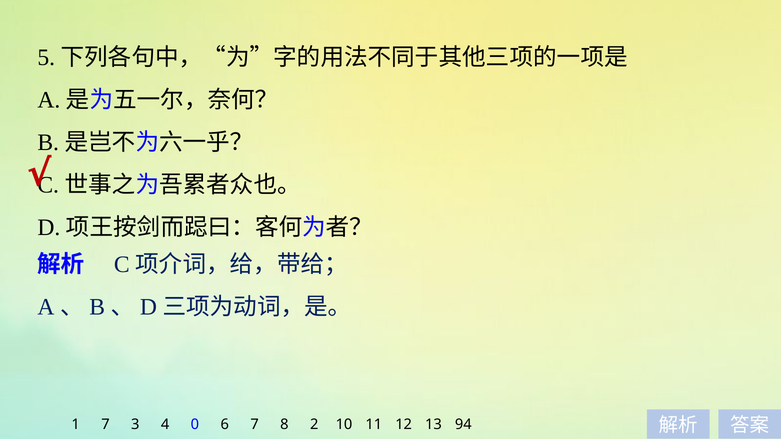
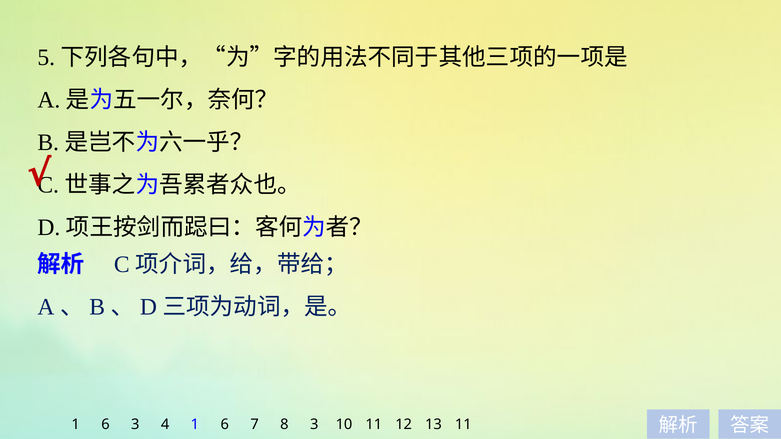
7 at (105, 425): 7 -> 6
4 0: 0 -> 1
8 2: 2 -> 3
13 94: 94 -> 11
